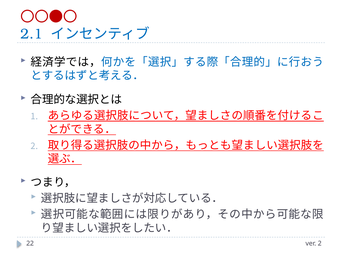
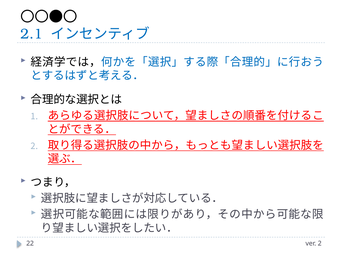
〇〇●〇 colour: red -> black
